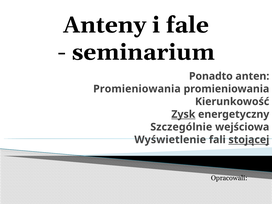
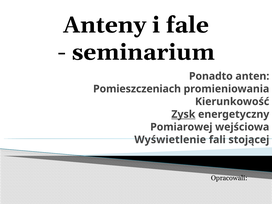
Promieniowania at (137, 89): Promieniowania -> Pomieszczeniach
Szczególnie: Szczególnie -> Pomiarowej
stojącej underline: present -> none
